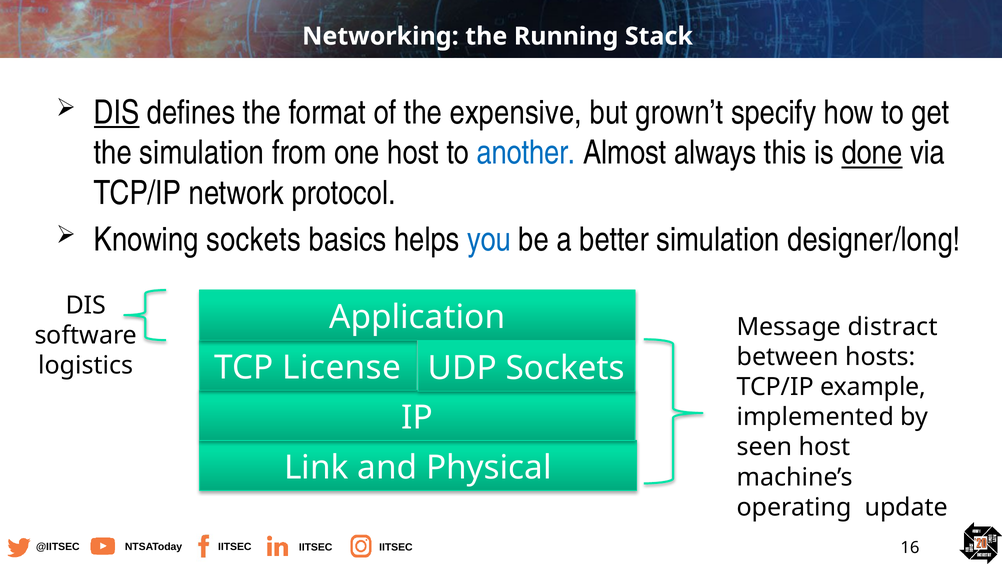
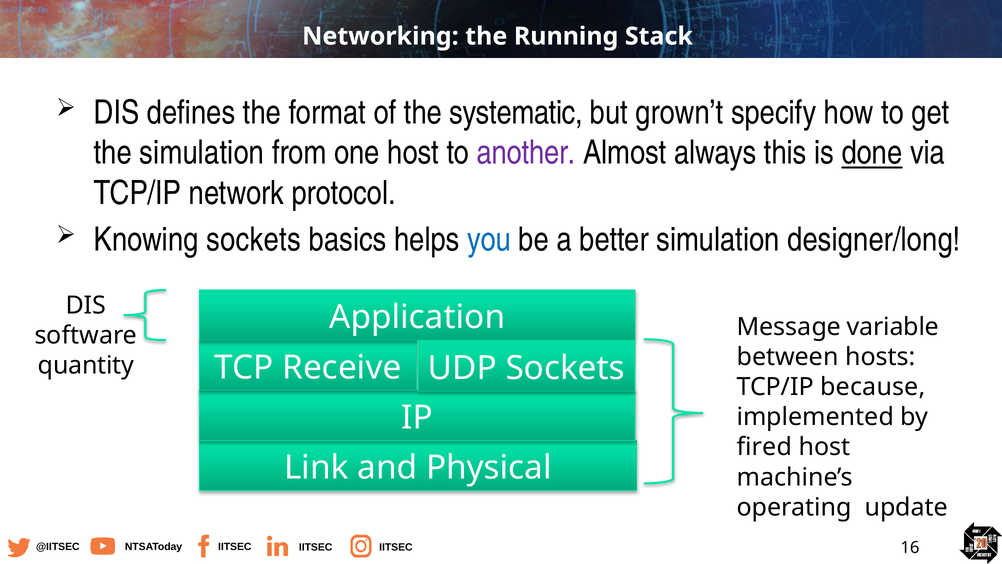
DIS at (117, 113) underline: present -> none
expensive: expensive -> systematic
another colour: blue -> purple
distract: distract -> variable
License: License -> Receive
logistics: logistics -> quantity
example: example -> because
seen: seen -> fired
